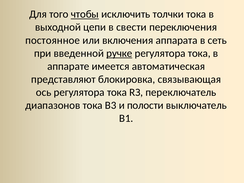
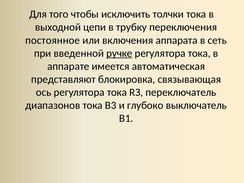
чтобы underline: present -> none
свести: свести -> трубку
полости: полости -> глубоко
